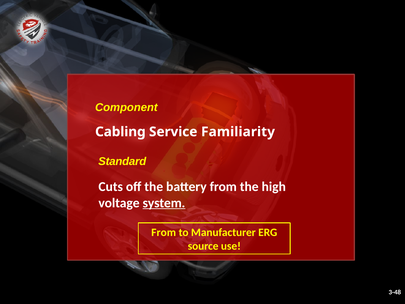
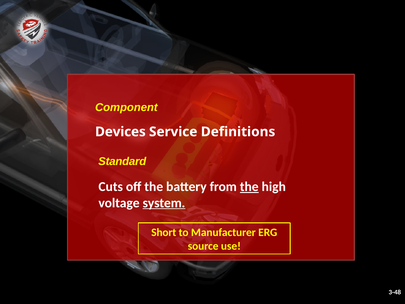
Cabling: Cabling -> Devices
Familiarity: Familiarity -> Definitions
the at (249, 187) underline: none -> present
From at (164, 232): From -> Short
